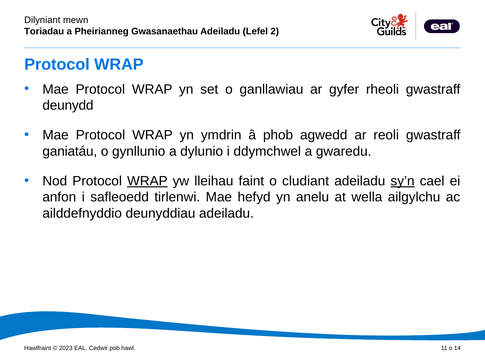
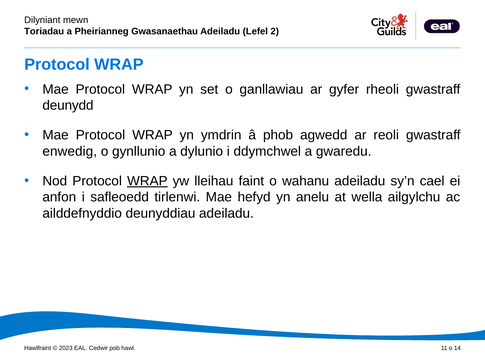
ganiatáu: ganiatáu -> enwedig
cludiant: cludiant -> wahanu
sy’n underline: present -> none
